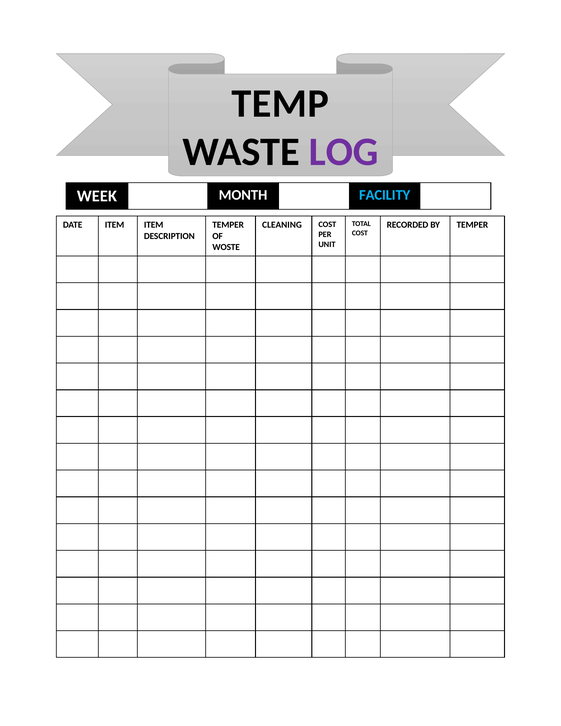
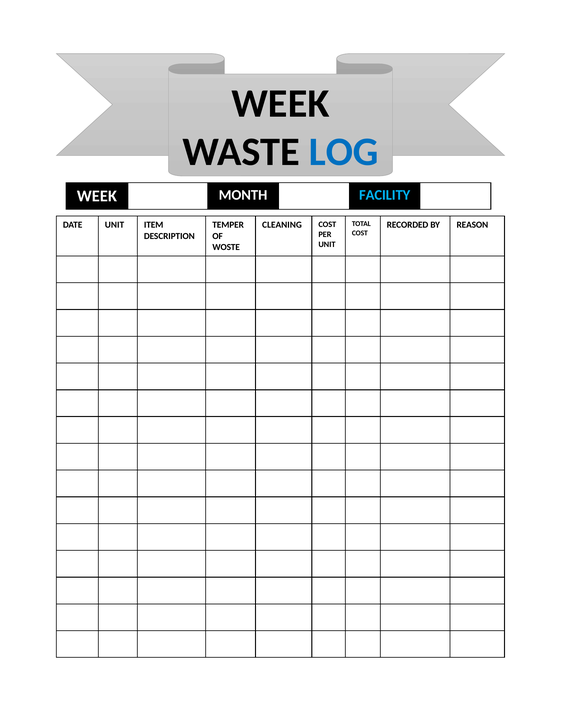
TEMP at (280, 104): TEMP -> WEEK
LOG colour: purple -> blue
DATE ITEM: ITEM -> UNIT
BY TEMPER: TEMPER -> REASON
